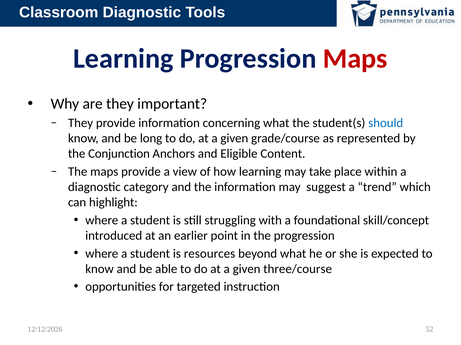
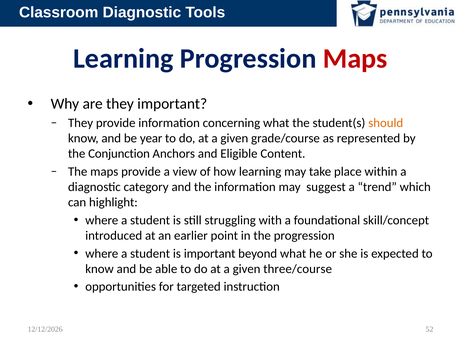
should colour: blue -> orange
long: long -> year
is resources: resources -> important
